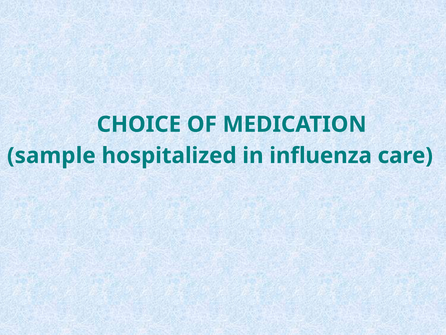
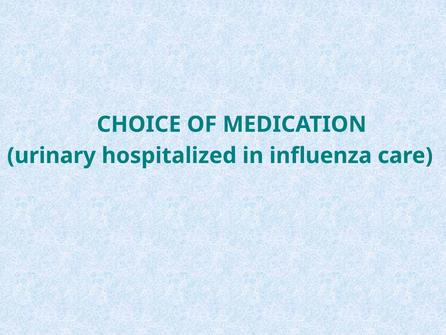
sample: sample -> urinary
